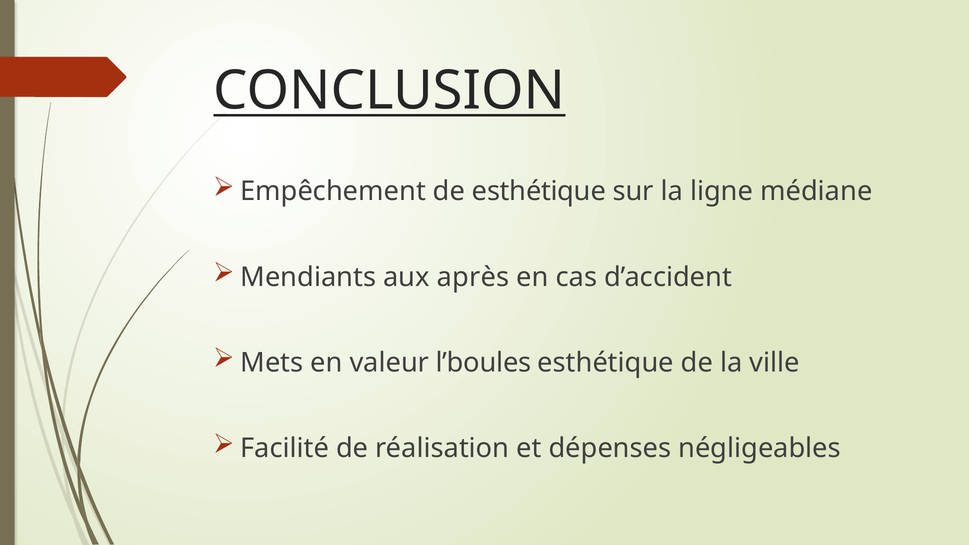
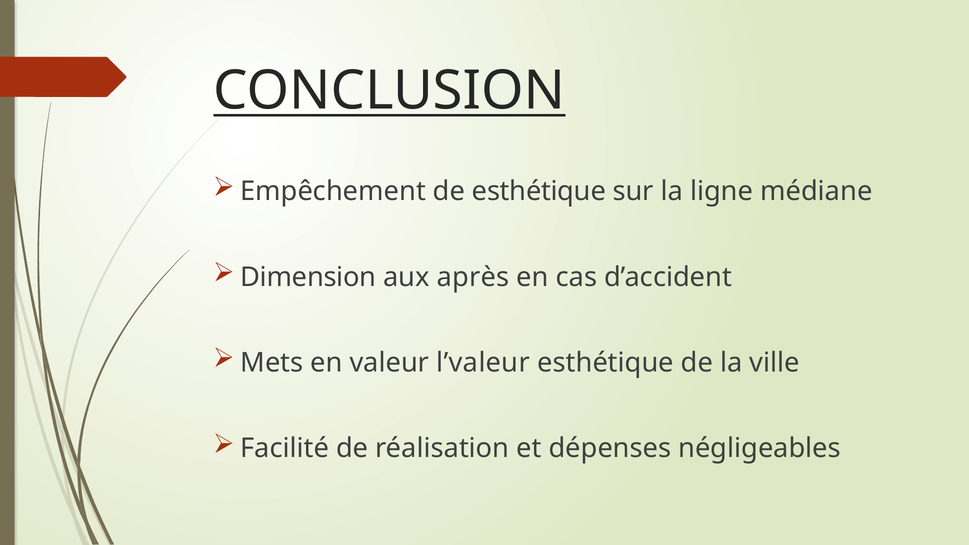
Mendiants: Mendiants -> Dimension
l’boules: l’boules -> l’valeur
